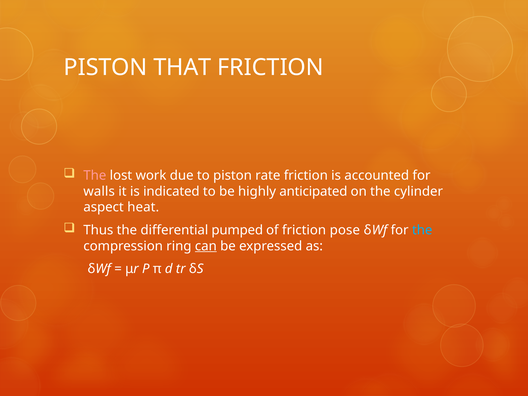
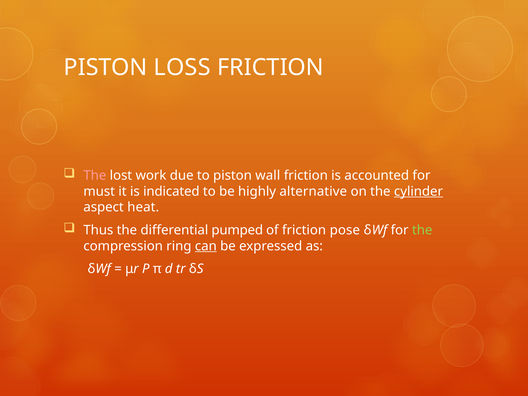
THAT: THAT -> LOSS
rate: rate -> wall
walls: walls -> must
anticipated: anticipated -> alternative
cylinder underline: none -> present
the at (422, 230) colour: light blue -> light green
